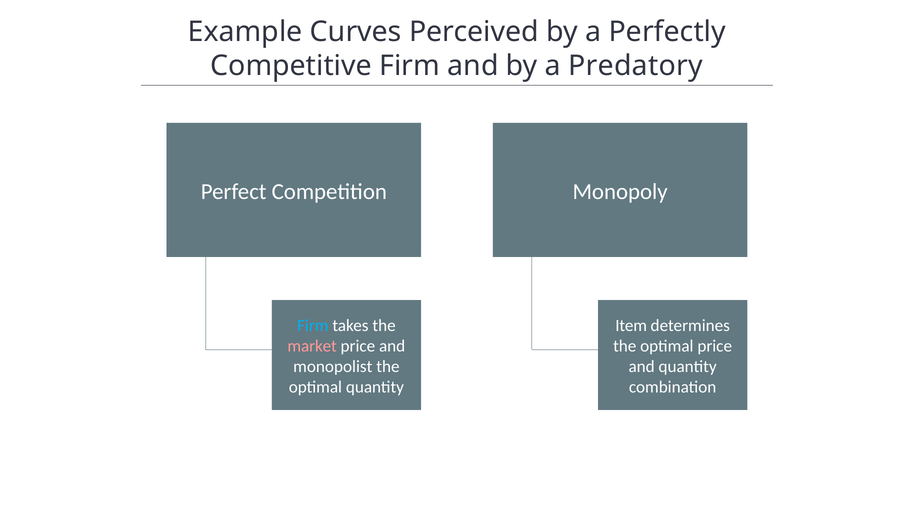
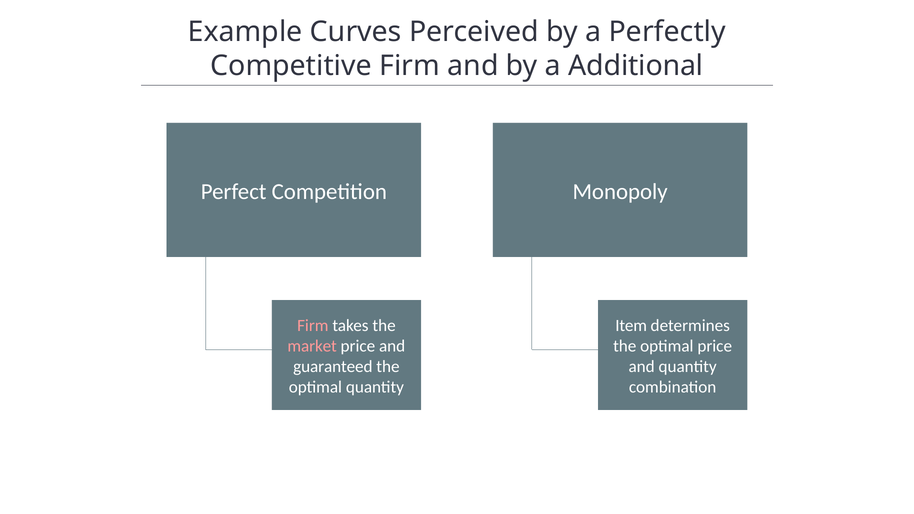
Predatory: Predatory -> Additional
Firm at (313, 325) colour: light blue -> pink
monopolist: monopolist -> guaranteed
